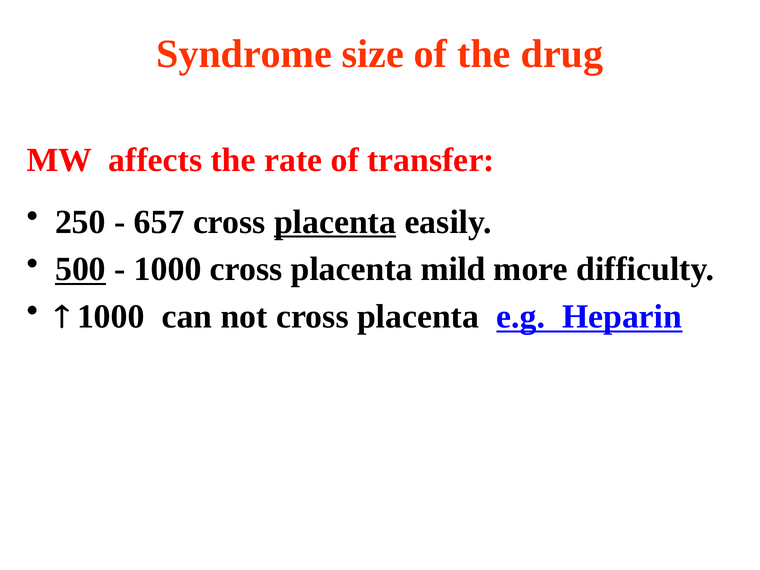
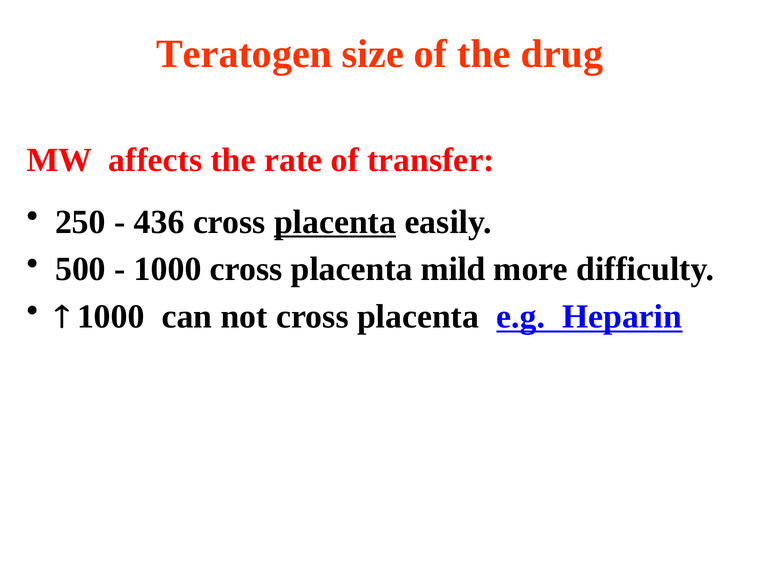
Syndrome: Syndrome -> Teratogen
657: 657 -> 436
500 underline: present -> none
